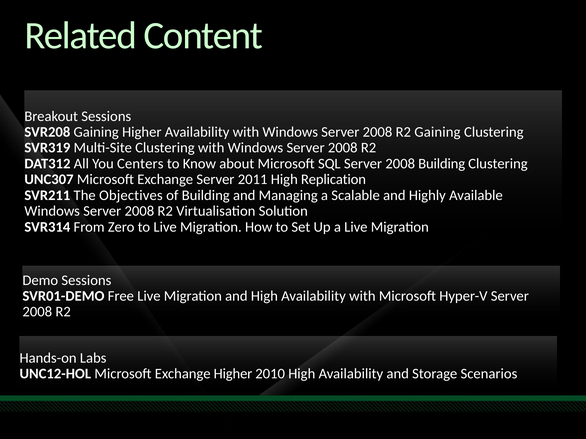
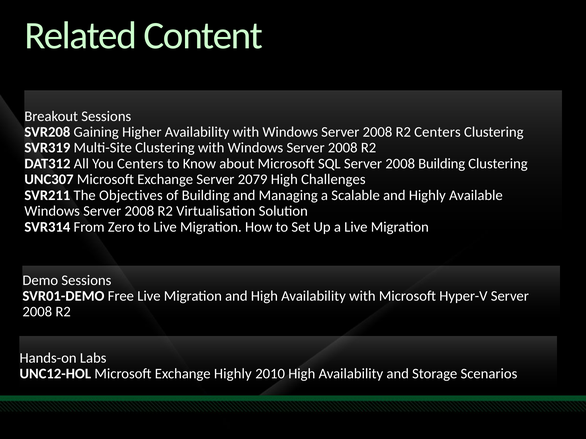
R2 Gaining: Gaining -> Centers
2011: 2011 -> 2079
Replication: Replication -> Challenges
Exchange Higher: Higher -> Highly
